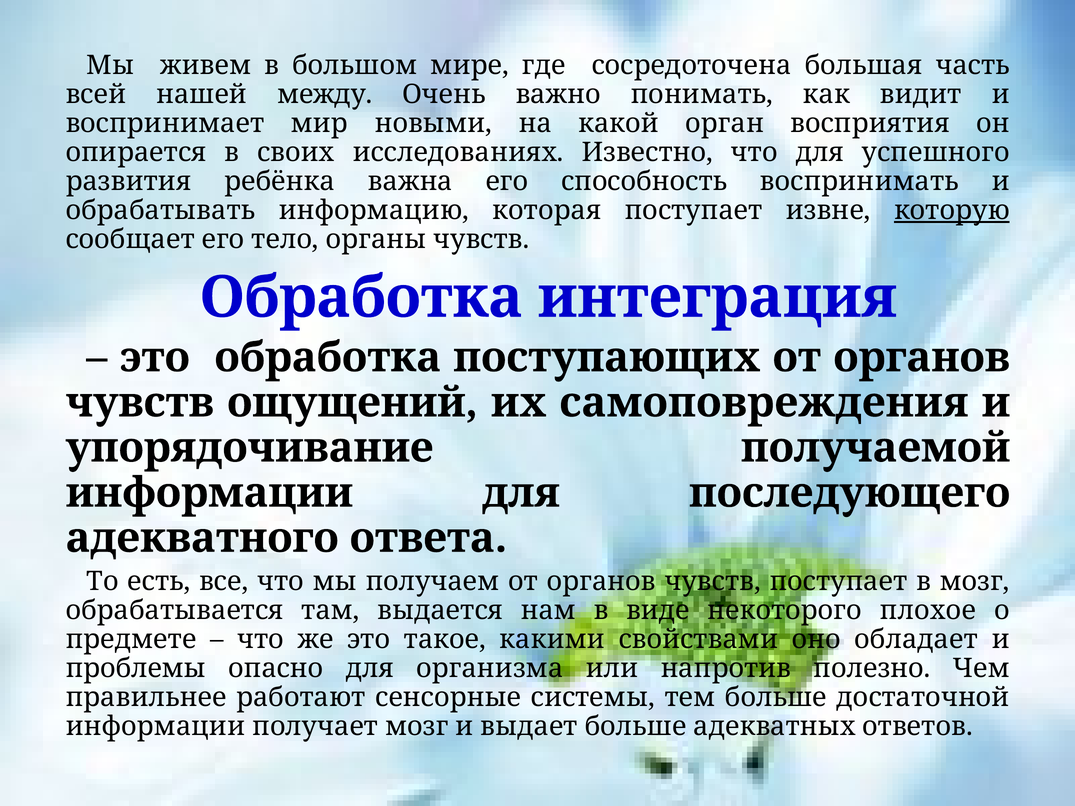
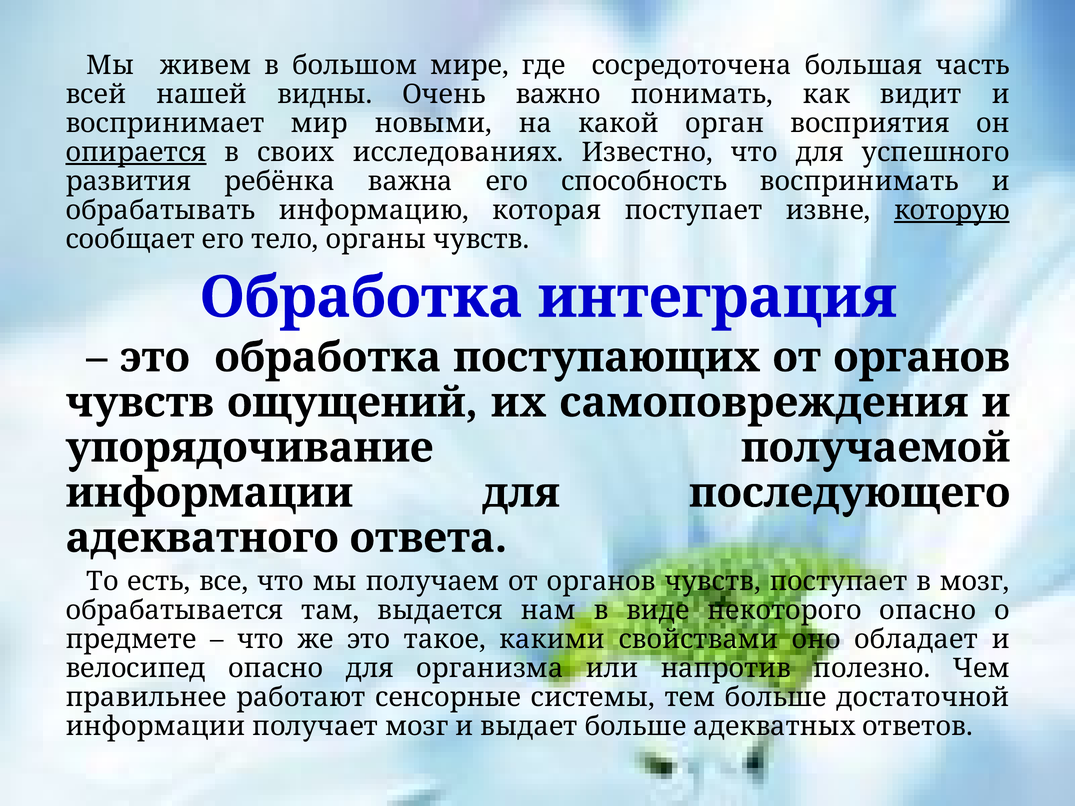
между: между -> видны
опирается underline: none -> present
некоторого плохое: плохое -> опасно
проблемы: проблемы -> велосипед
